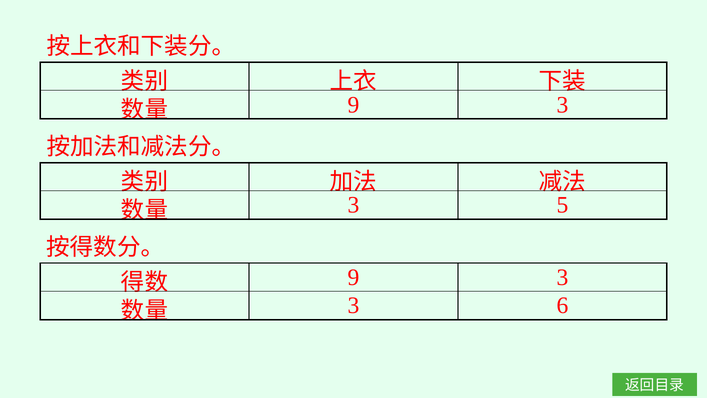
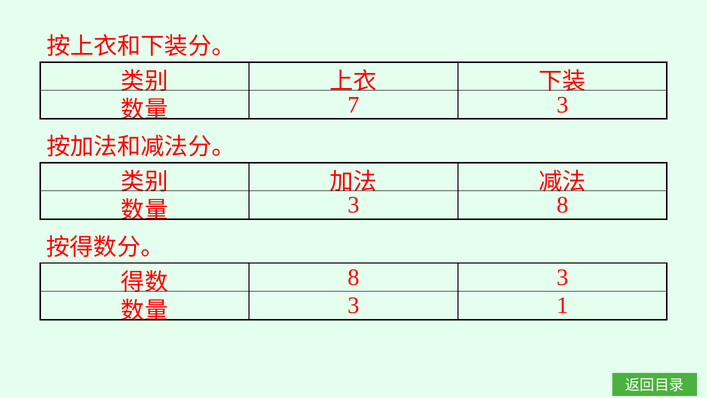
9 at (354, 105): 9 -> 7
3 5: 5 -> 8
9 at (354, 277): 9 -> 8
6: 6 -> 1
